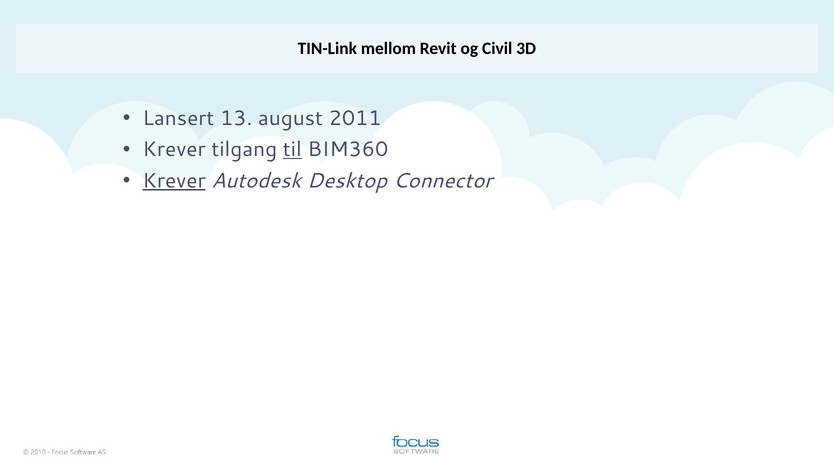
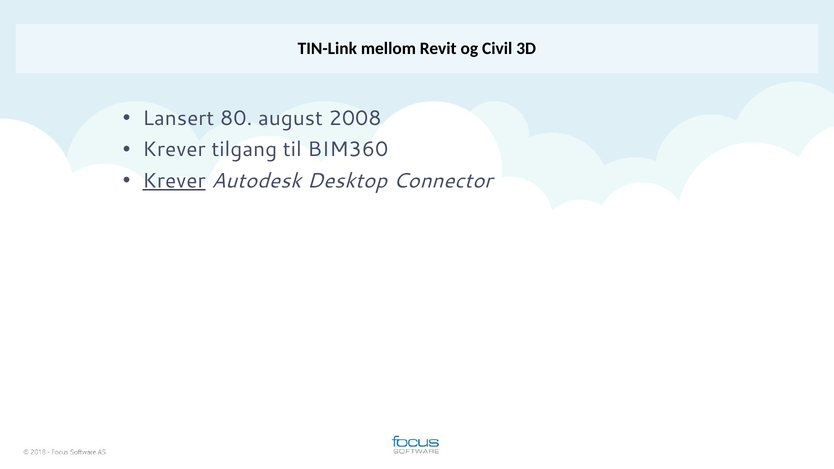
13: 13 -> 80
2011: 2011 -> 2008
til underline: present -> none
